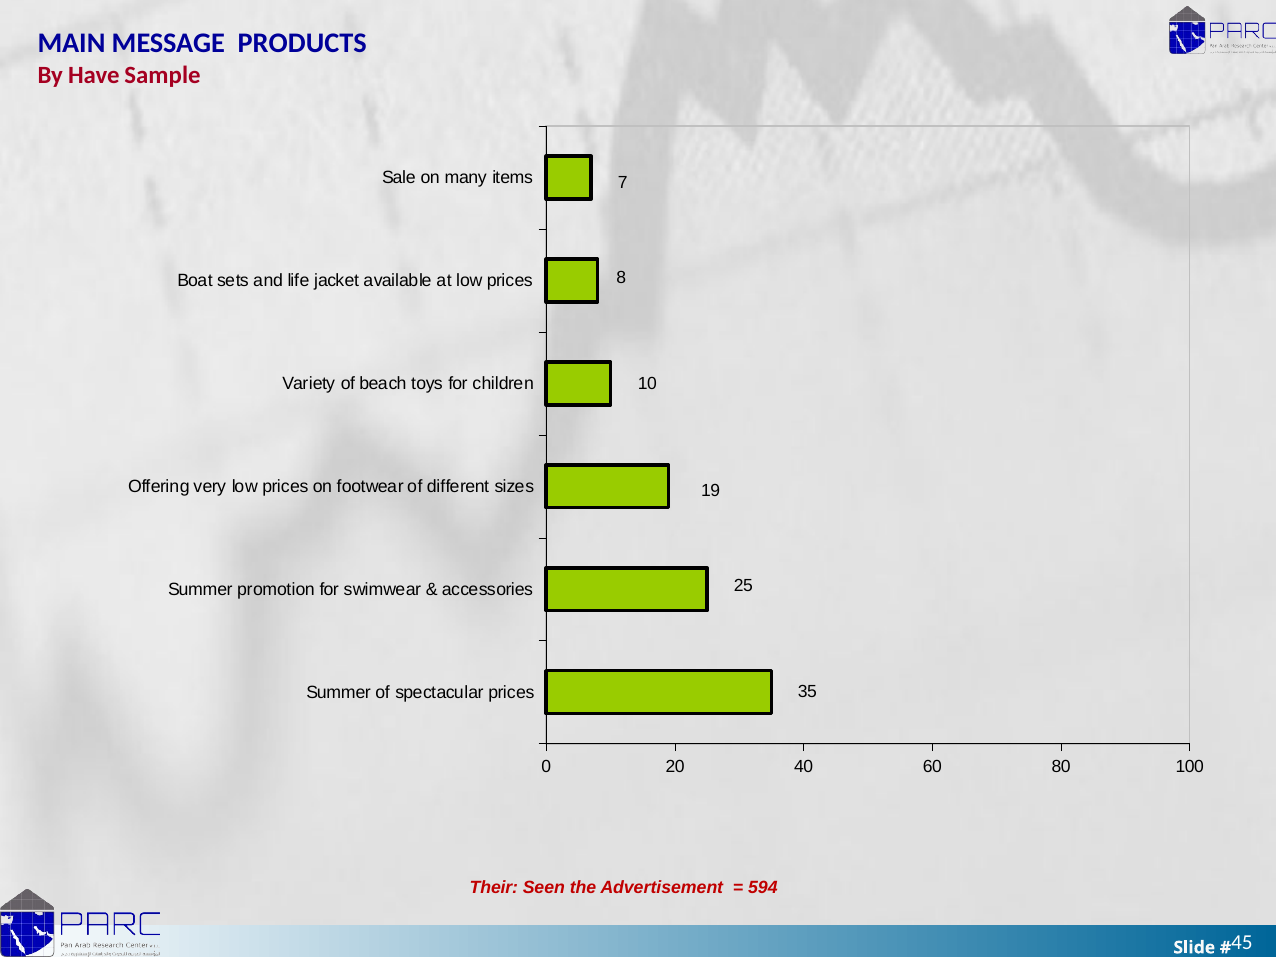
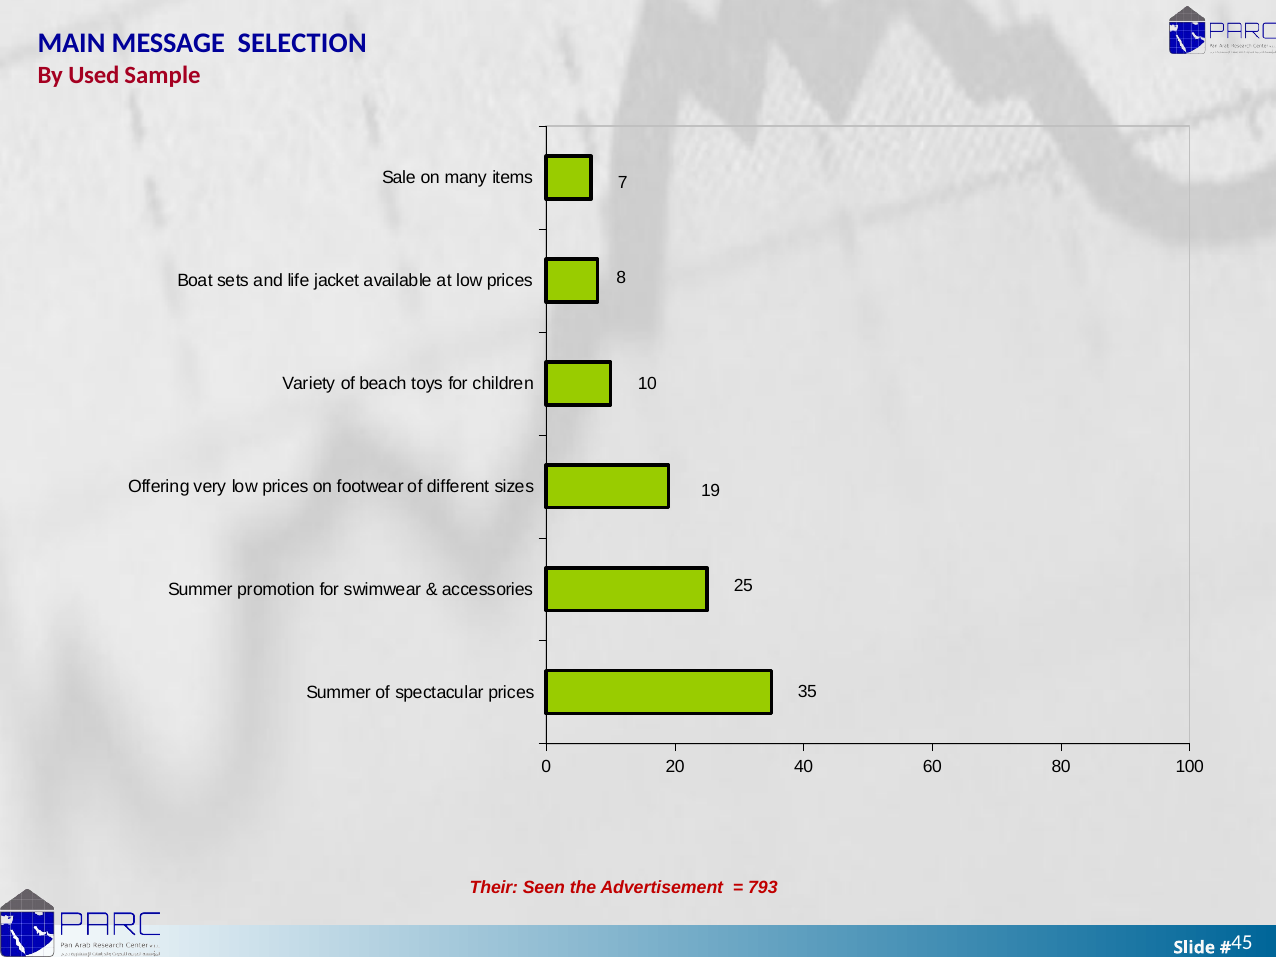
PRODUCTS: PRODUCTS -> SELECTION
Have: Have -> Used
594: 594 -> 793
